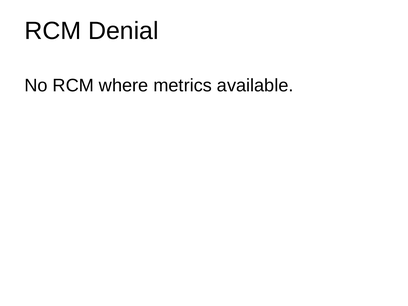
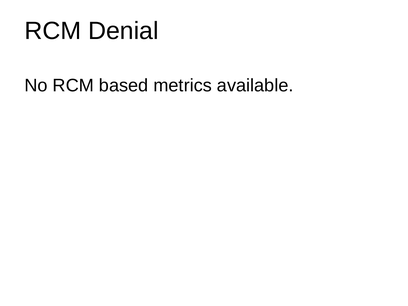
where: where -> based
